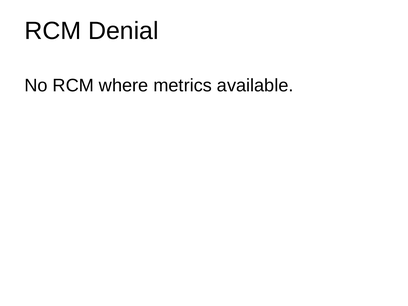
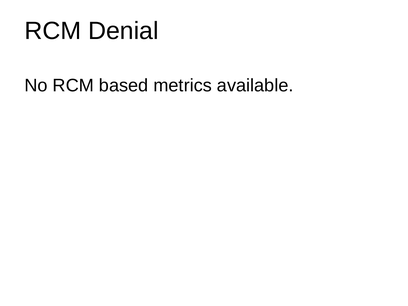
where: where -> based
